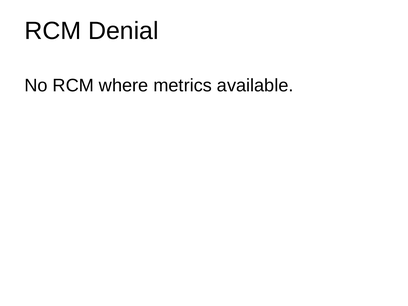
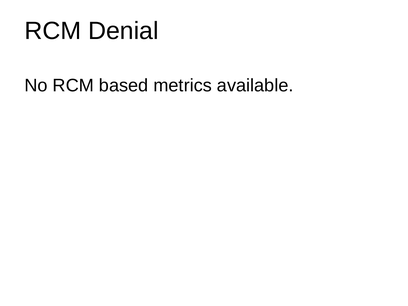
where: where -> based
